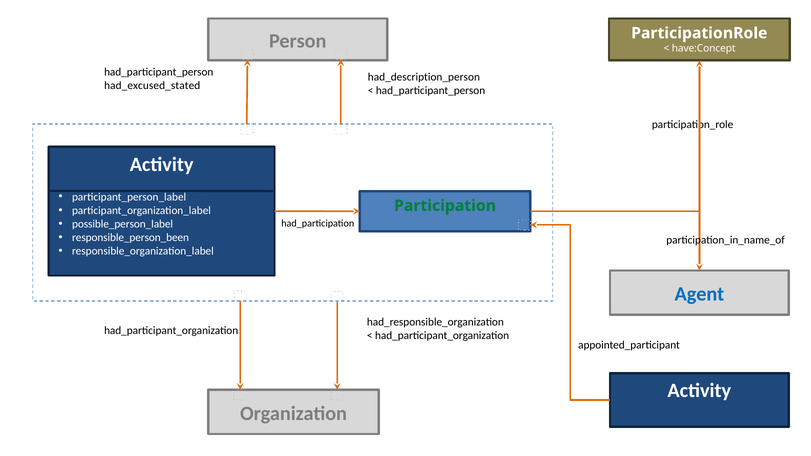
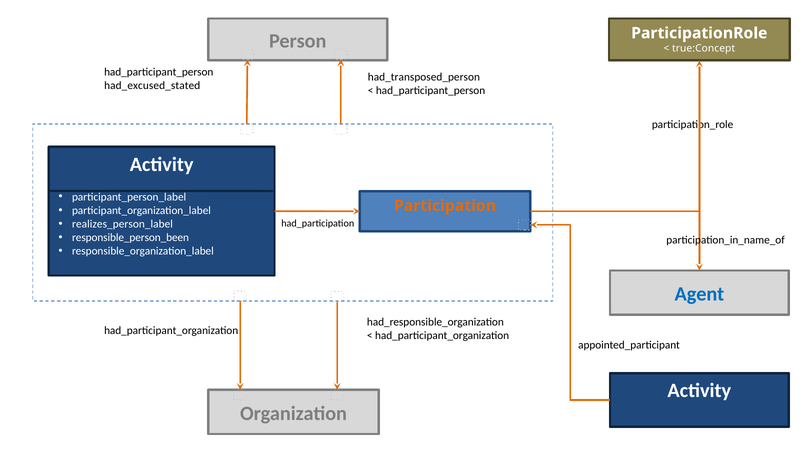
have:Concept: have:Concept -> true:Concept
had_description_person: had_description_person -> had_transposed_person
Participation colour: green -> orange
possible_person_label: possible_person_label -> realizes_person_label
